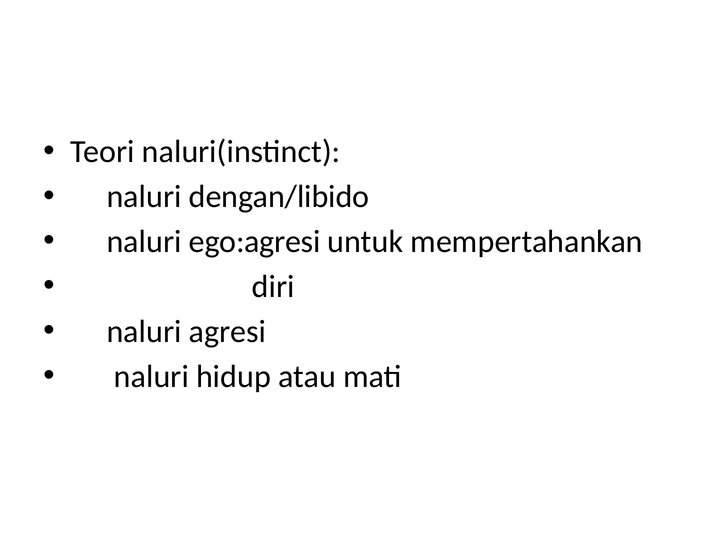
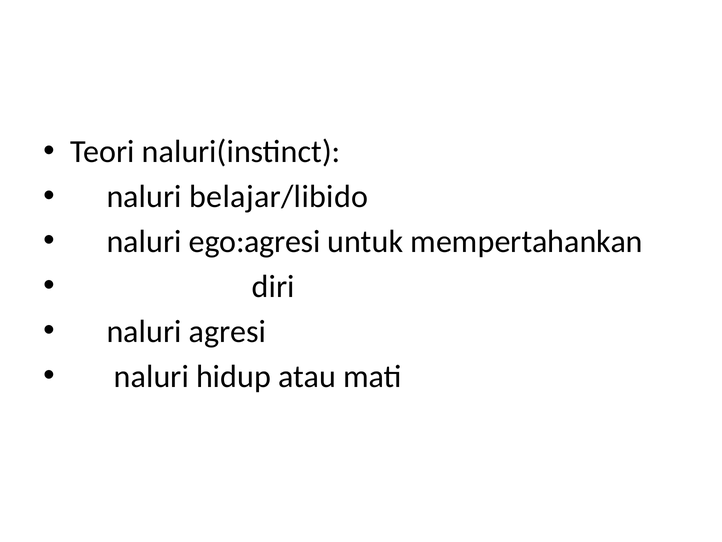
dengan/libido: dengan/libido -> belajar/libido
